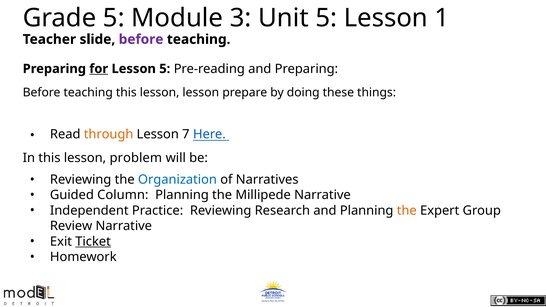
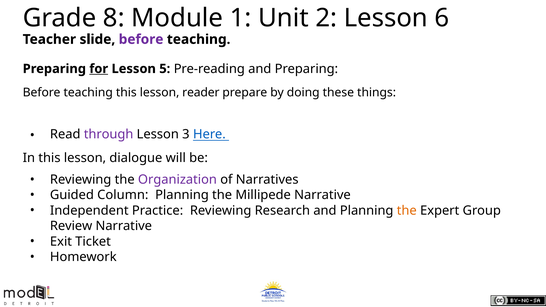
Grade 5: 5 -> 8
3: 3 -> 1
Unit 5: 5 -> 2
1: 1 -> 6
lesson lesson: lesson -> reader
through colour: orange -> purple
7: 7 -> 3
problem: problem -> dialogue
Organization colour: blue -> purple
Ticket underline: present -> none
